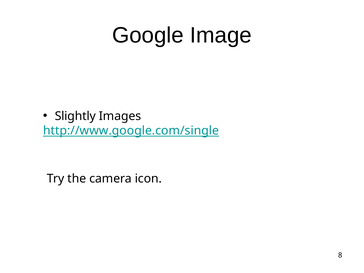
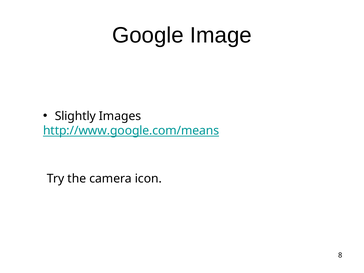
http://www.google.com/single: http://www.google.com/single -> http://www.google.com/means
